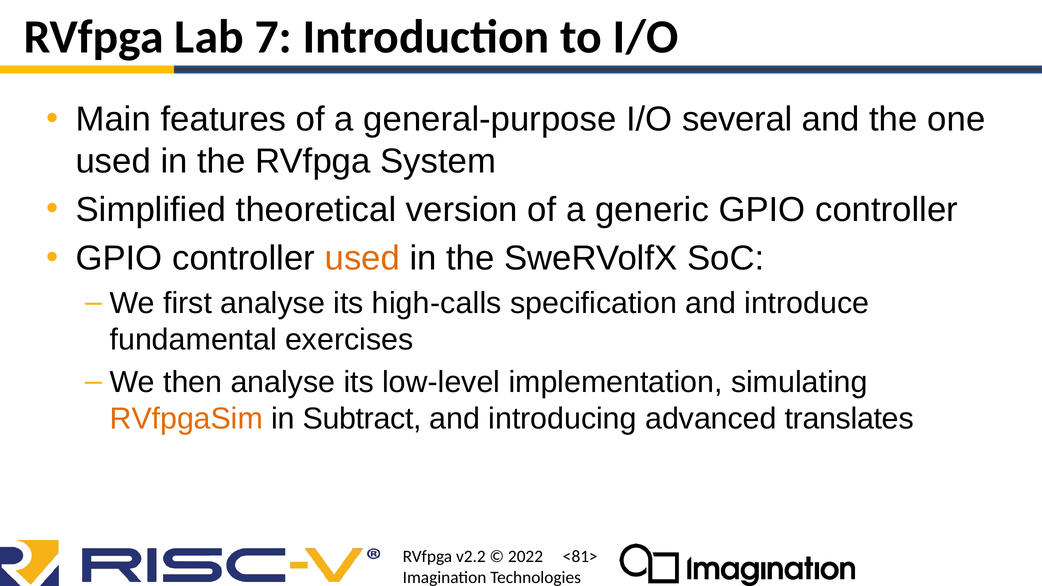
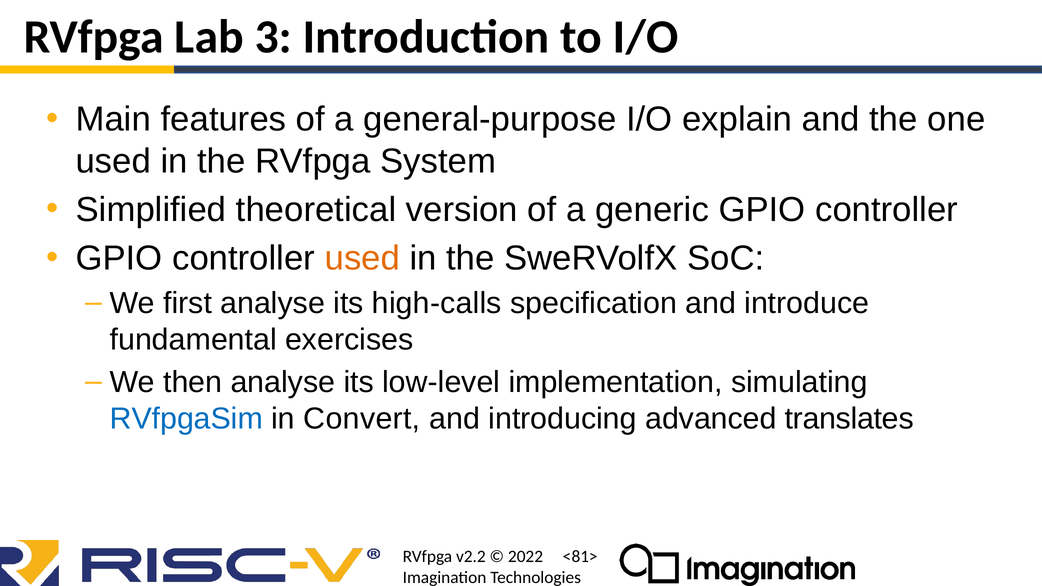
7: 7 -> 3
several: several -> explain
RVfpgaSim colour: orange -> blue
Subtract: Subtract -> Convert
